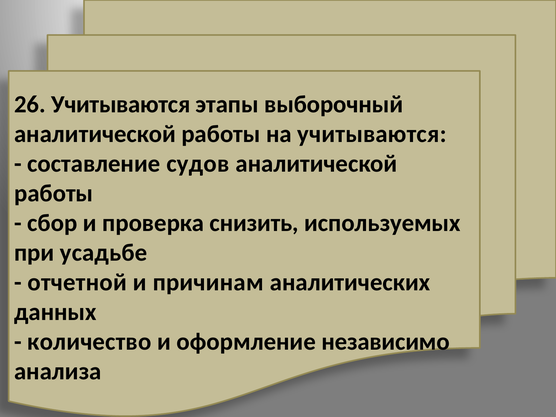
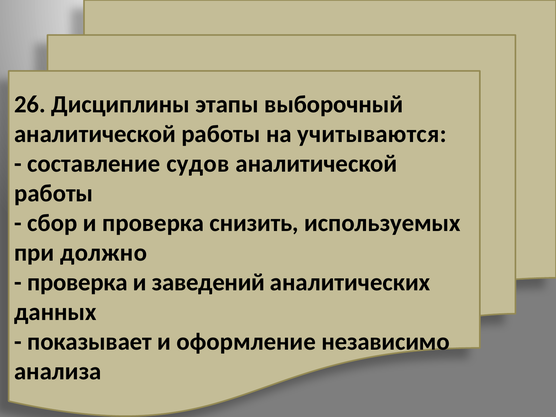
26 Учитываются: Учитываются -> Дисциплины
усадьбе: усадьбе -> должно
отчетной at (77, 282): отчетной -> проверка
причинам: причинам -> заведений
количество: количество -> показывает
